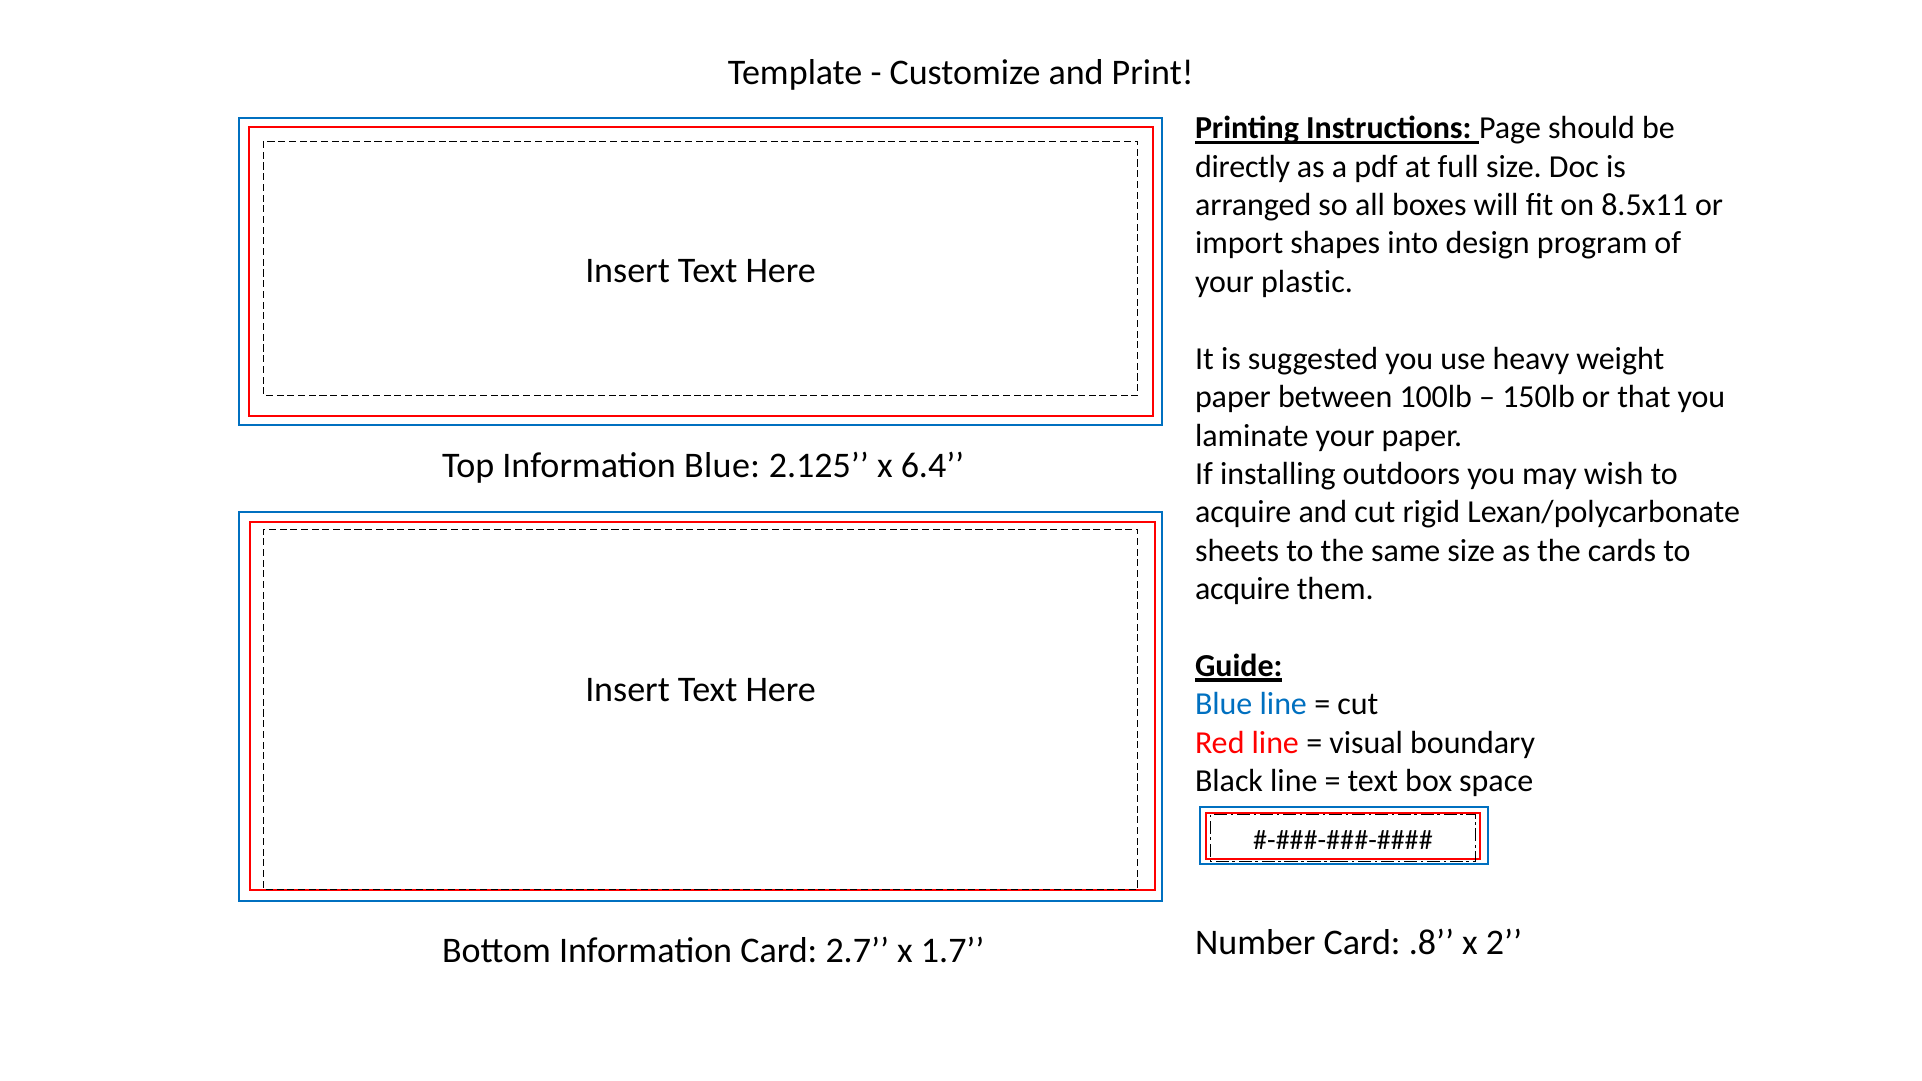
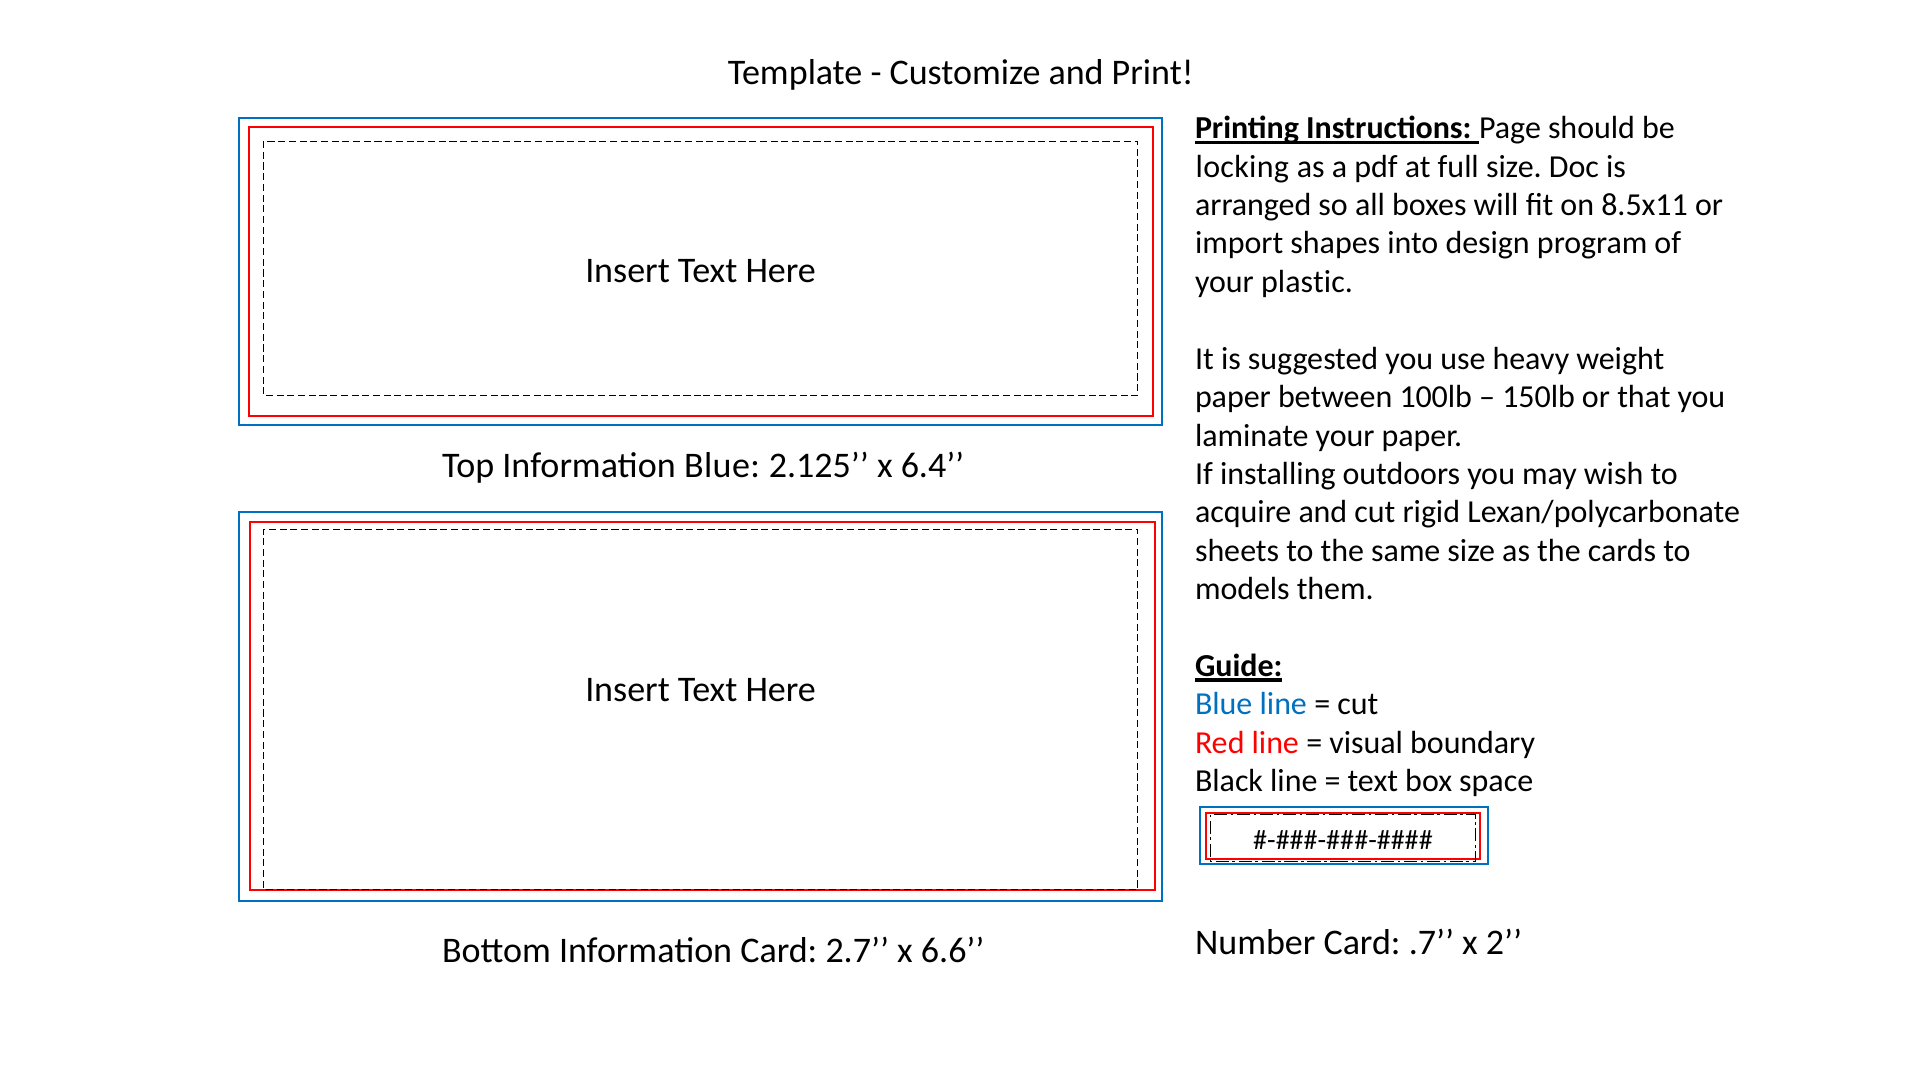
directly: directly -> locking
acquire at (1243, 589): acquire -> models
.8: .8 -> .7
1.7: 1.7 -> 6.6
